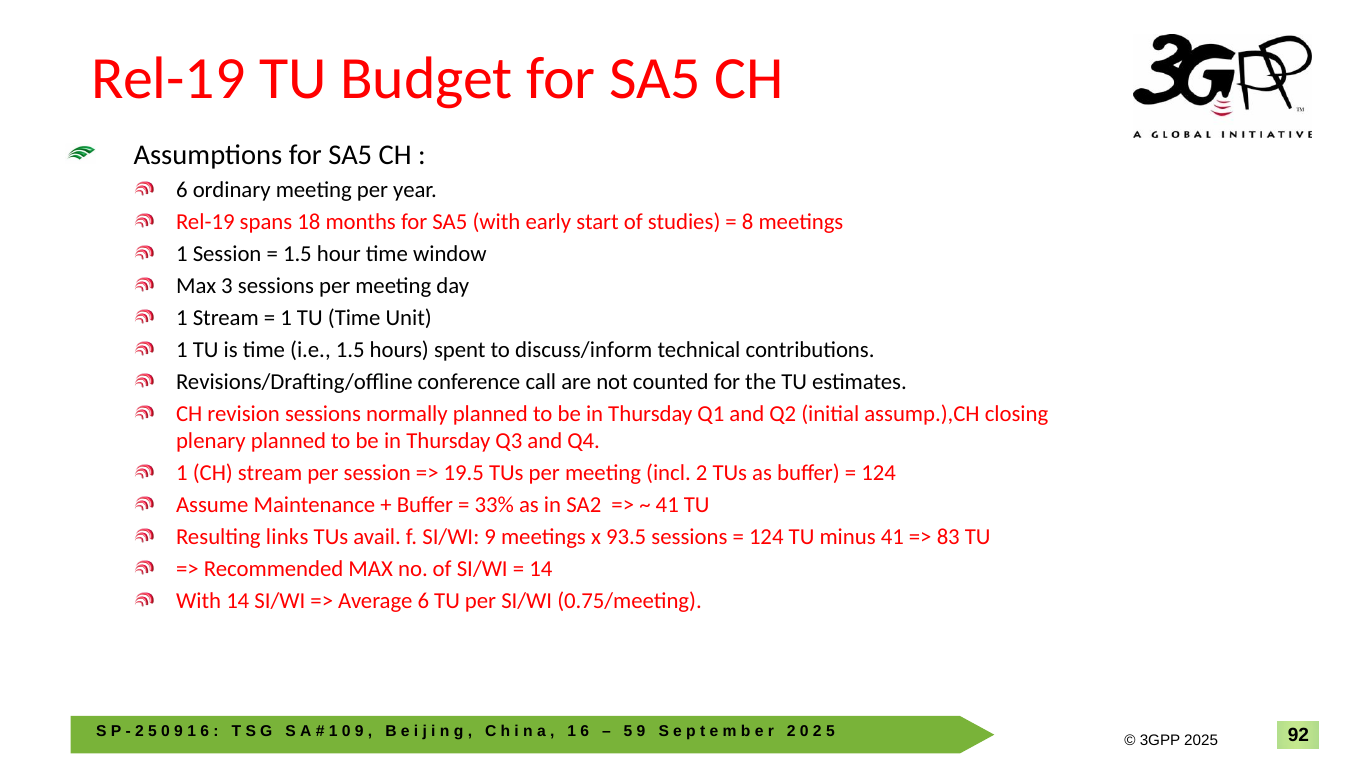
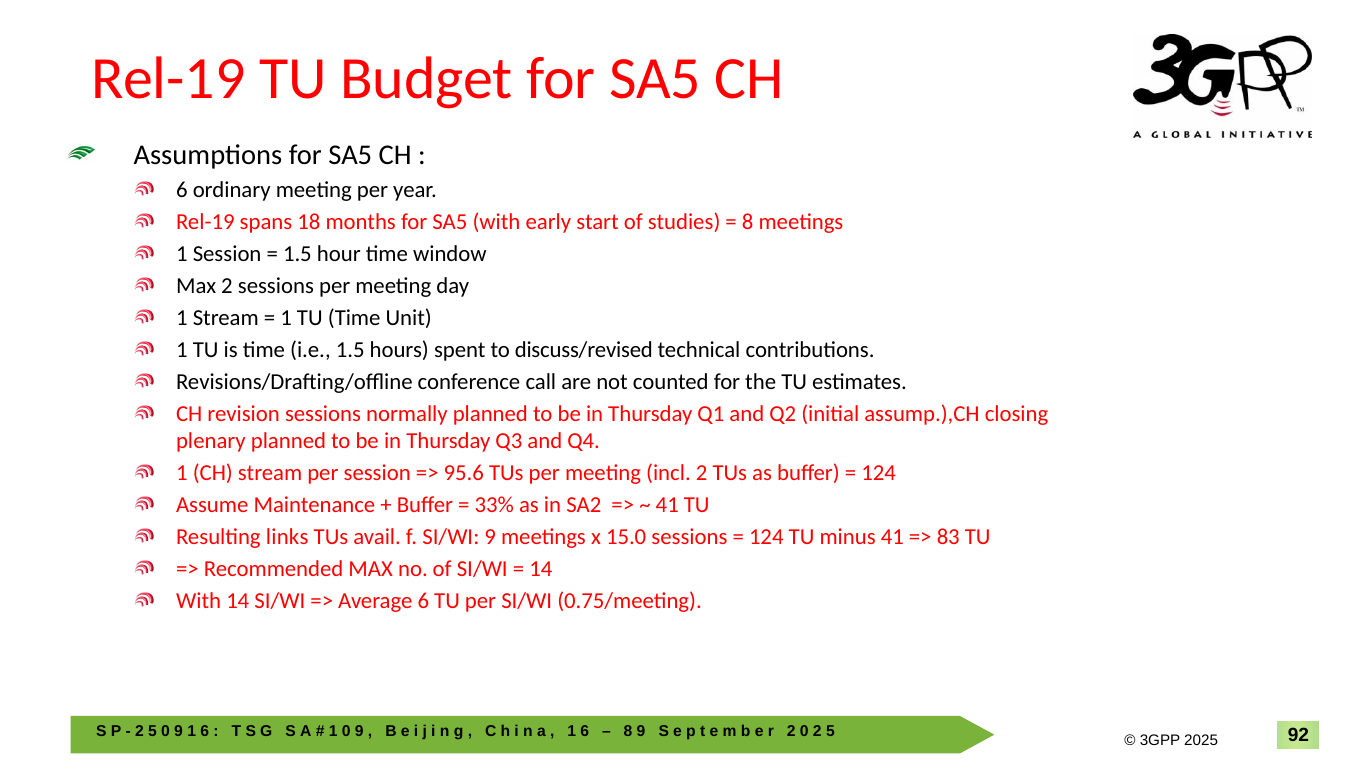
Max 3: 3 -> 2
discuss/inform: discuss/inform -> discuss/revised
19.5: 19.5 -> 95.6
93.5: 93.5 -> 15.0
5 at (628, 731): 5 -> 8
